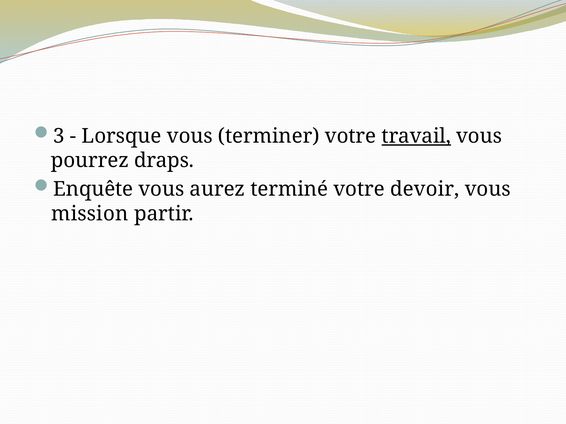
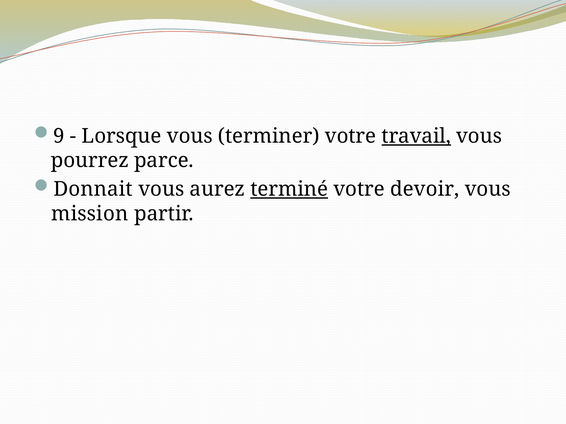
3: 3 -> 9
draps: draps -> parce
Enquête: Enquête -> Donnait
terminé underline: none -> present
